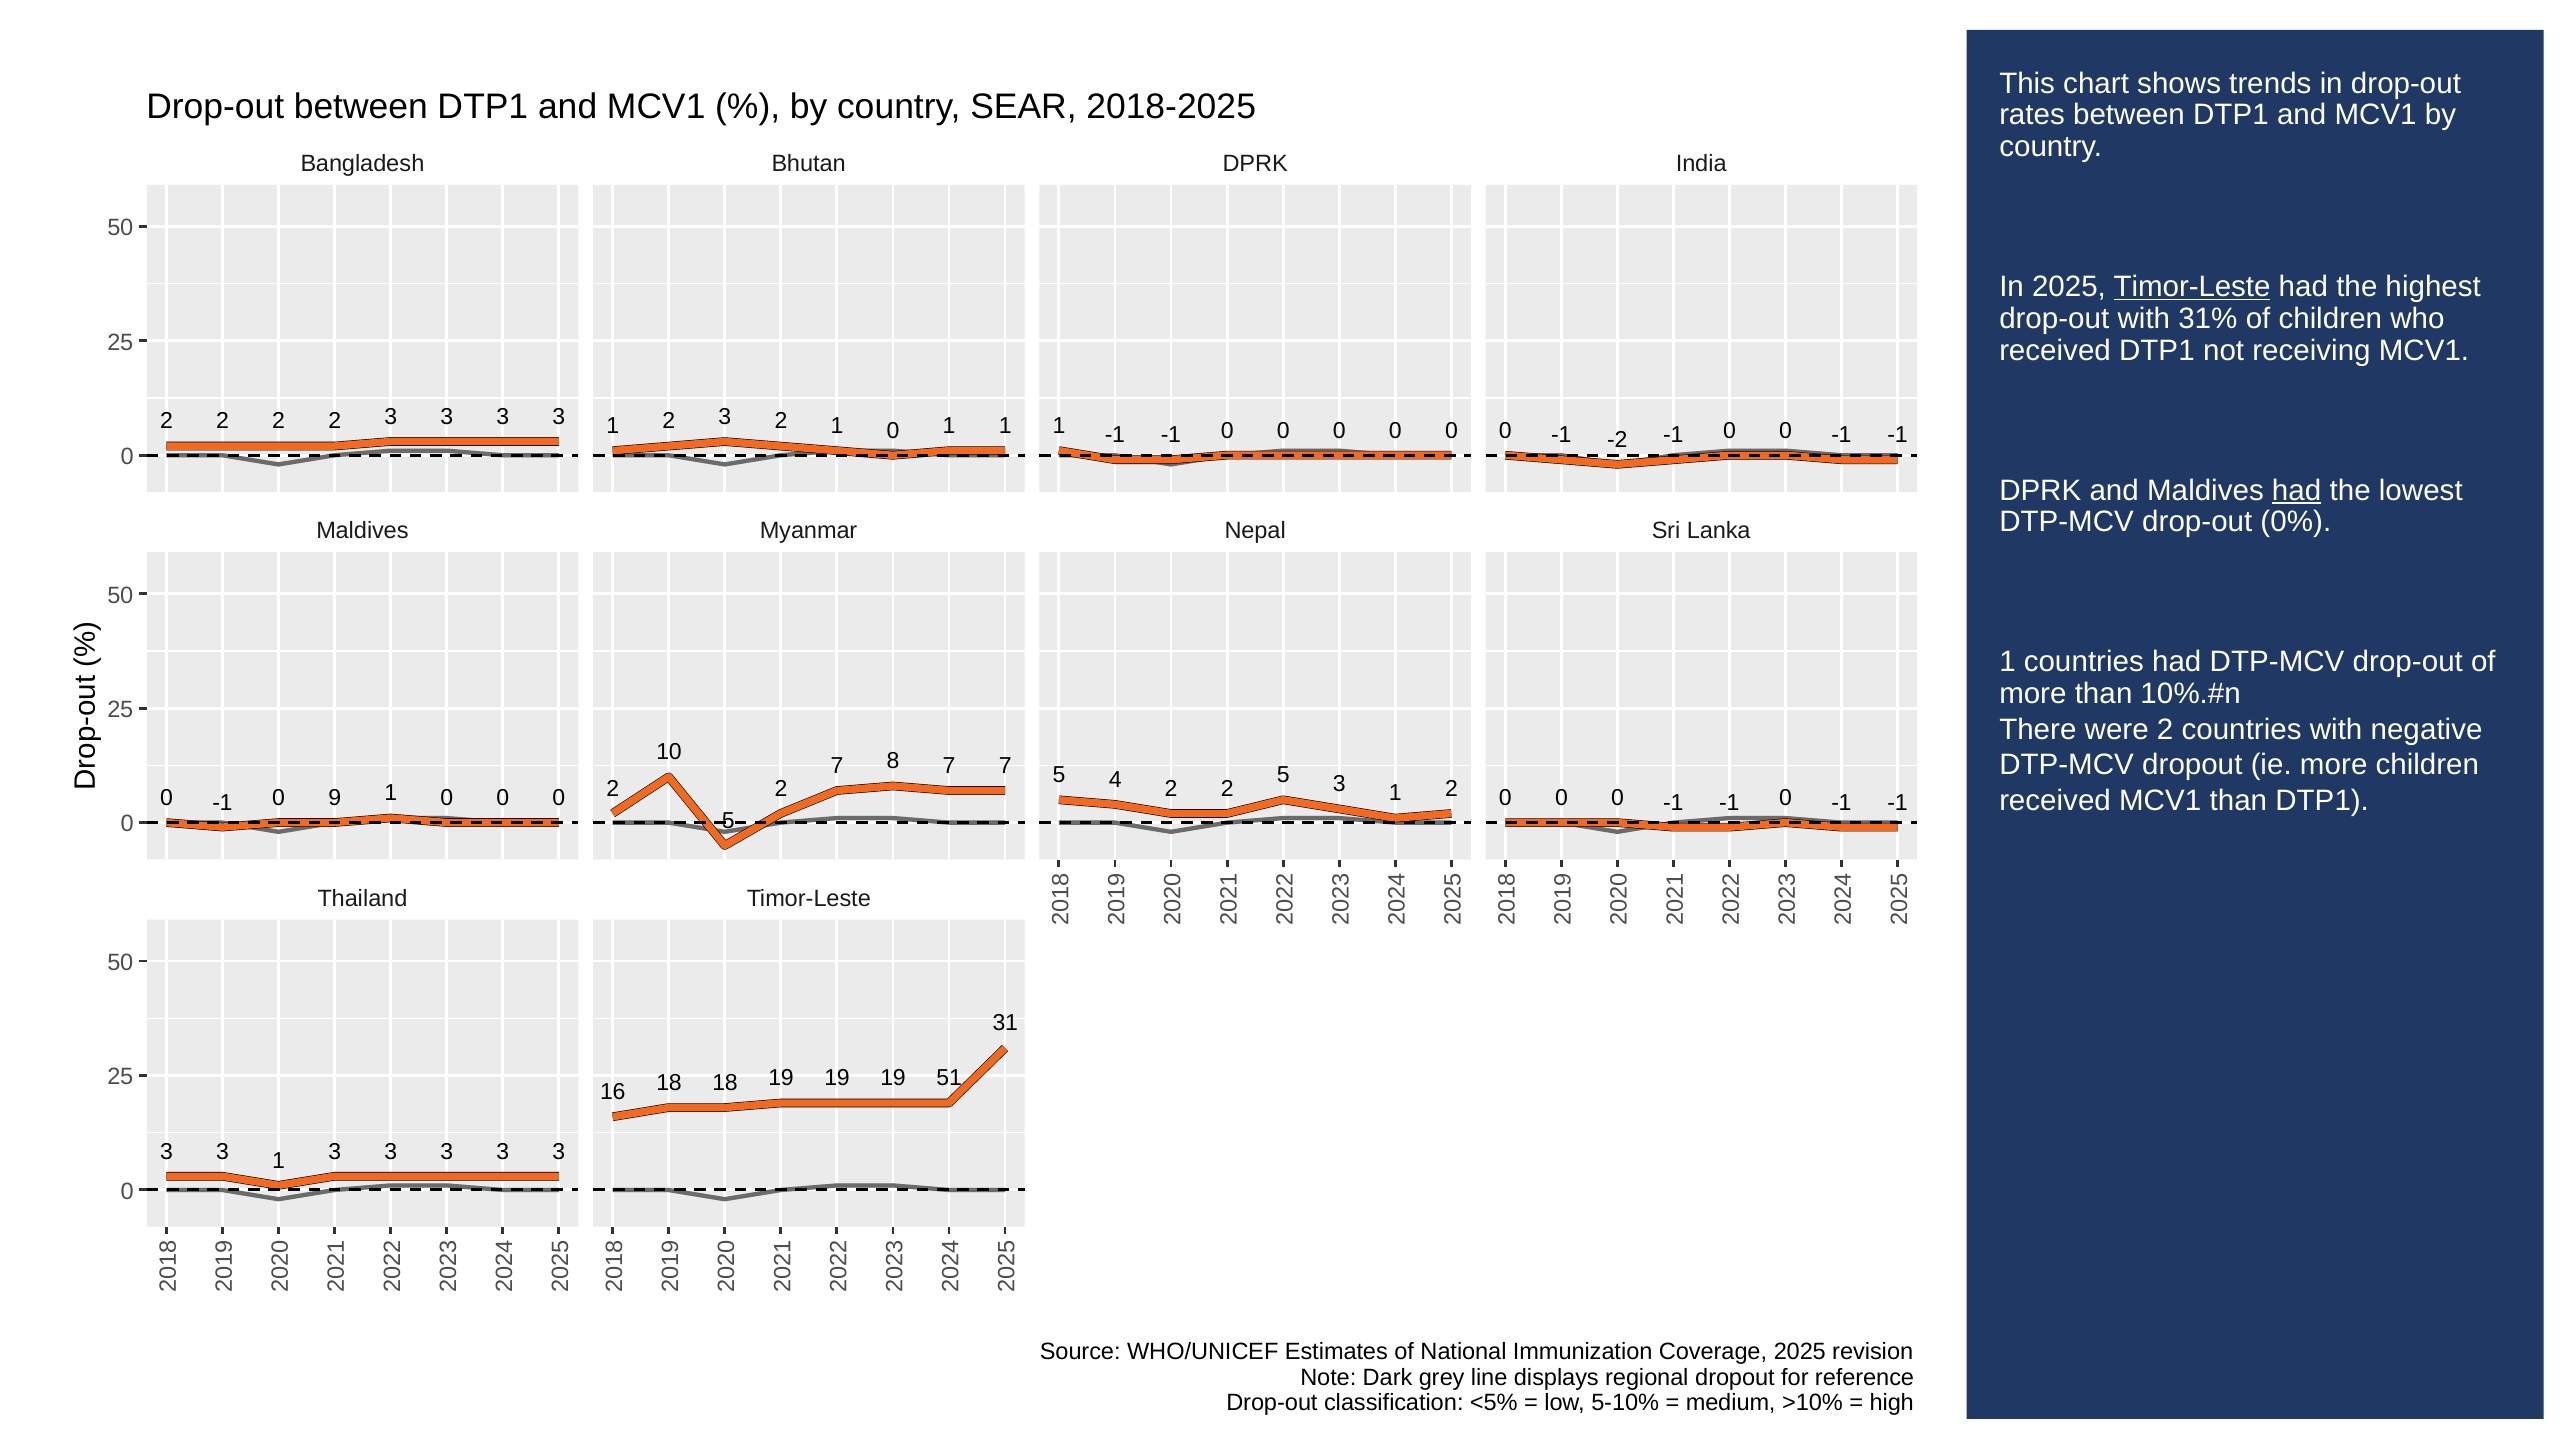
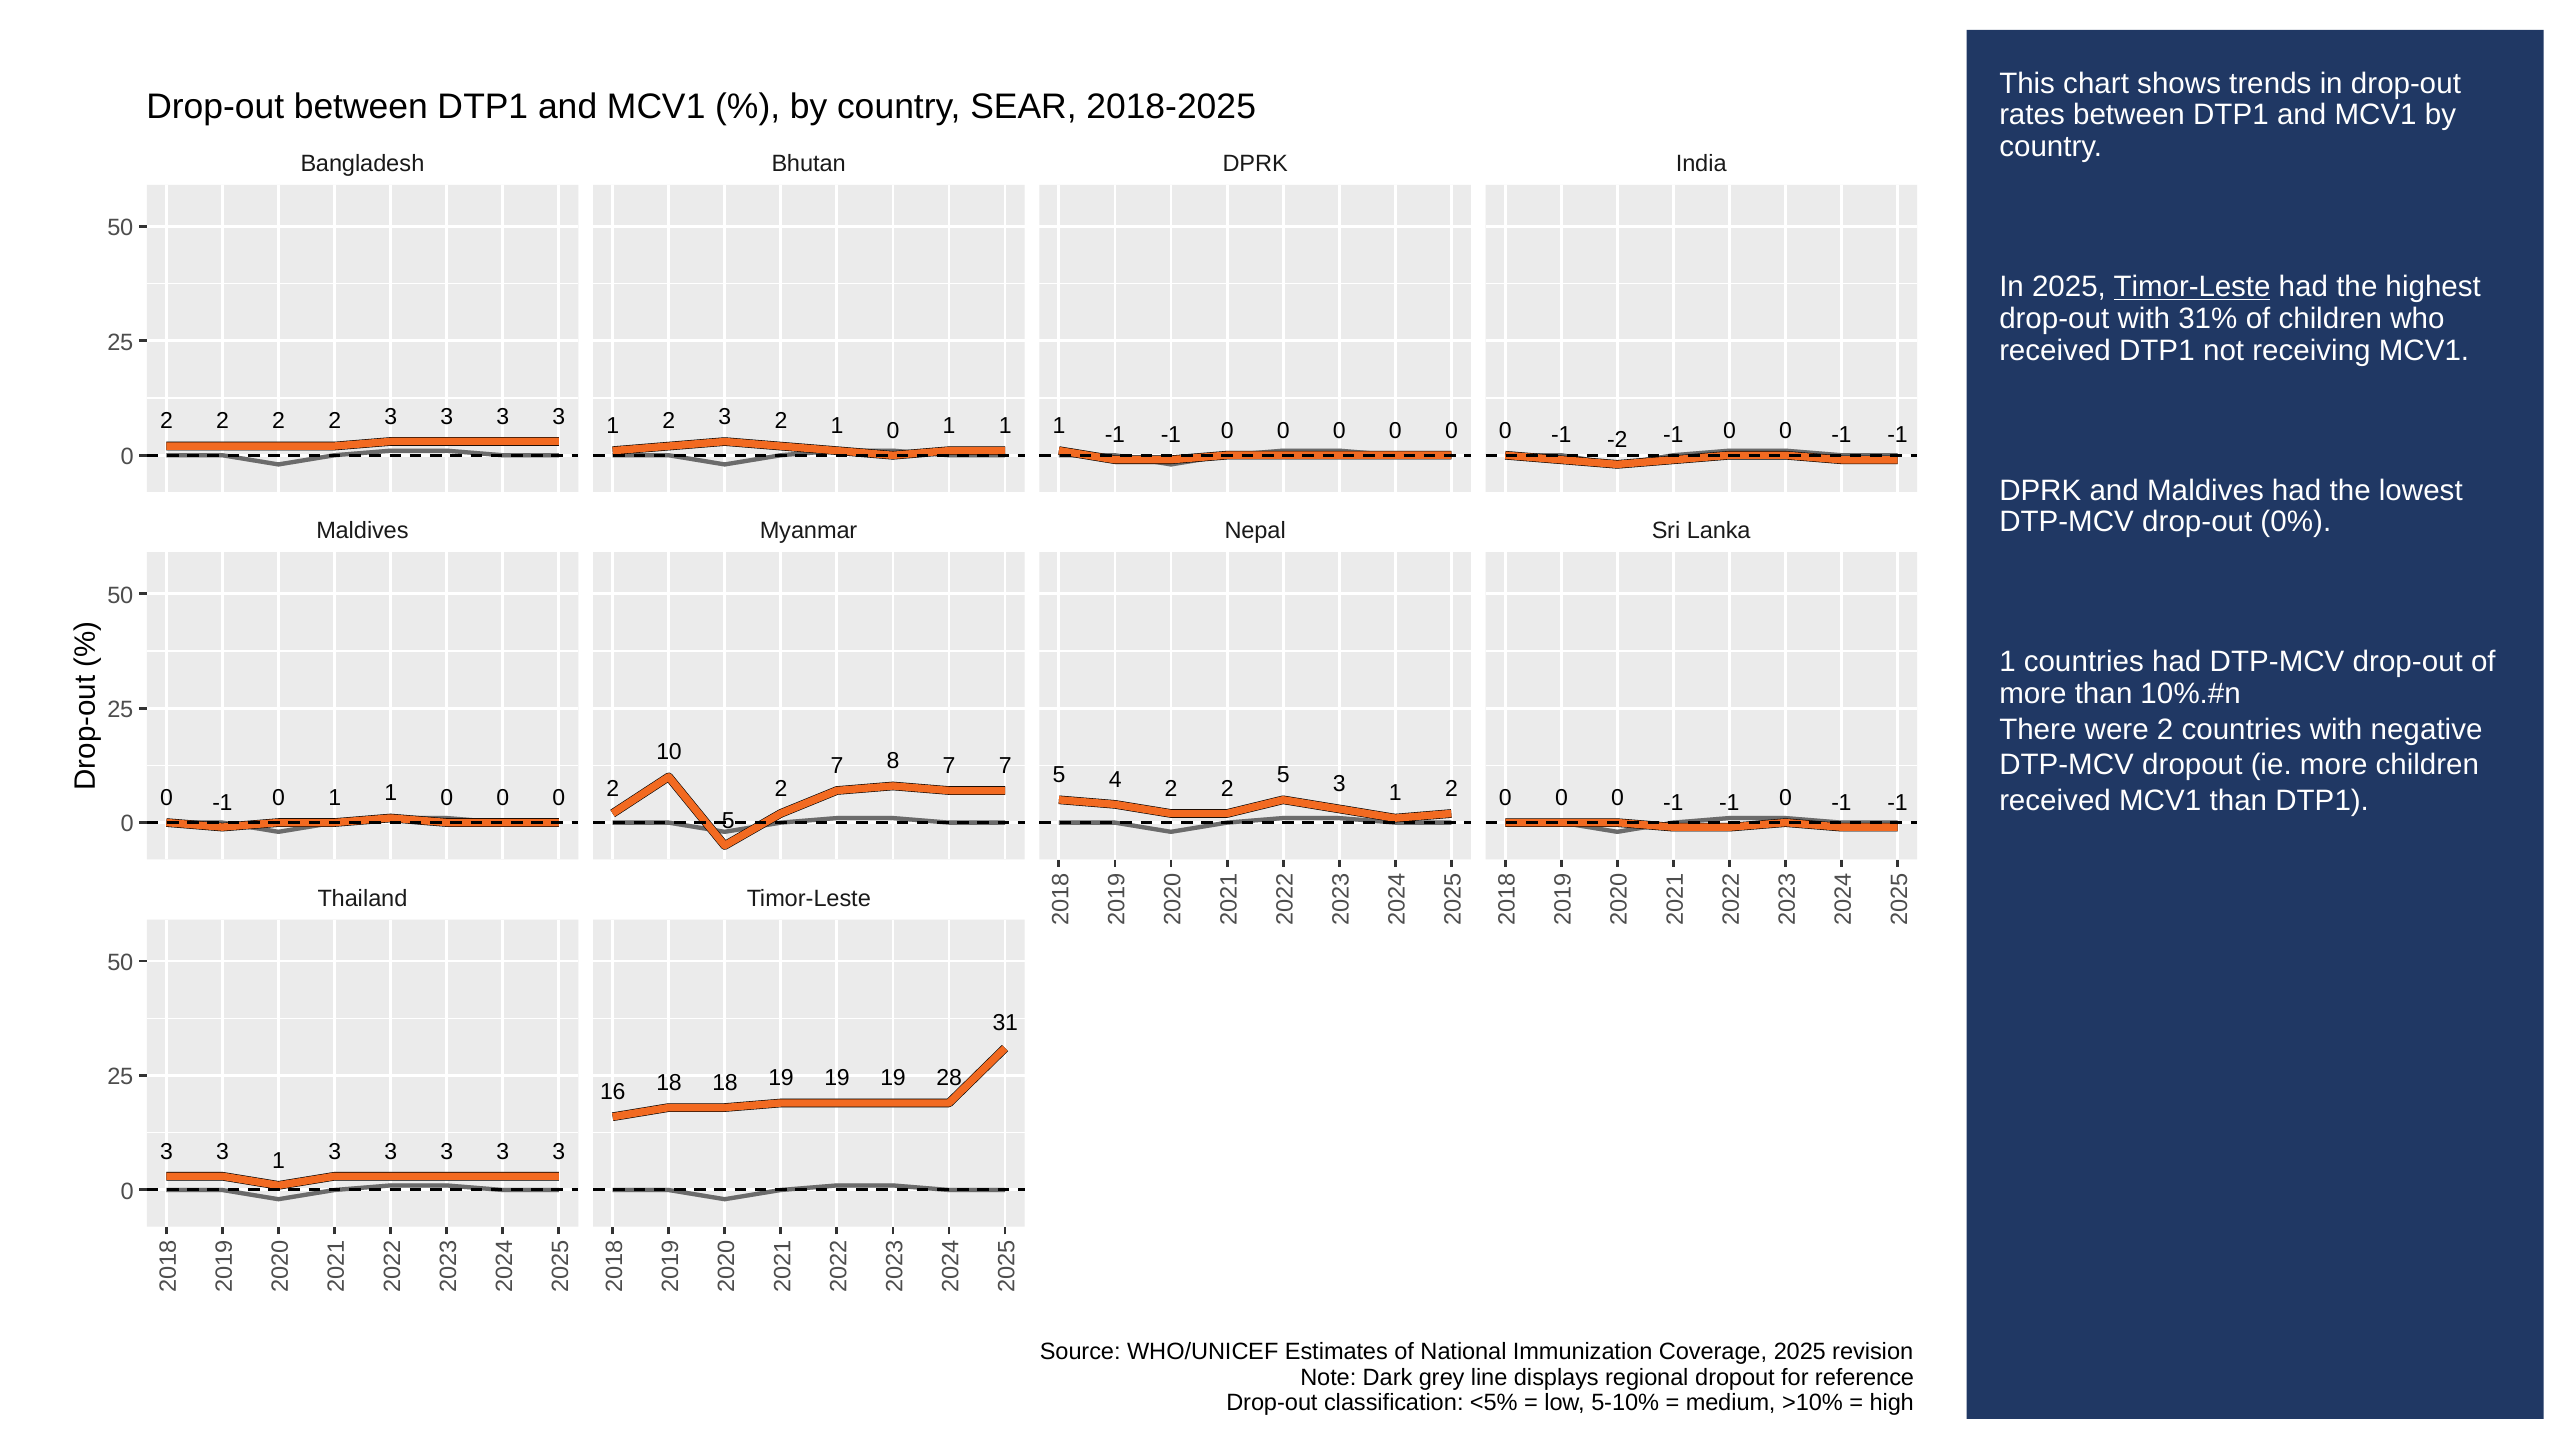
had at (2297, 490) underline: present -> none
-1 0 9: 9 -> 1
51: 51 -> 28
